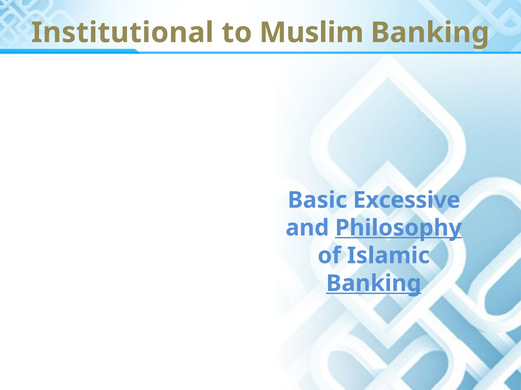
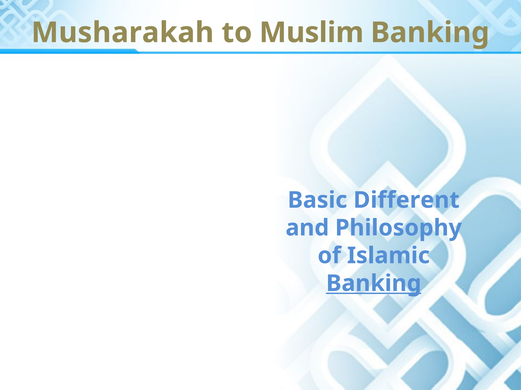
Institutional: Institutional -> Musharakah
Excessive: Excessive -> Different
Philosophy underline: present -> none
